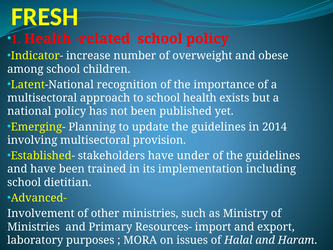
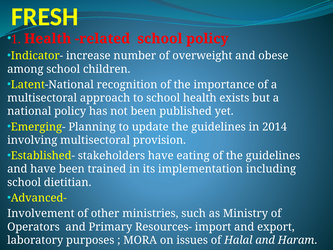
under: under -> eating
Ministries at (33, 227): Ministries -> Operators
